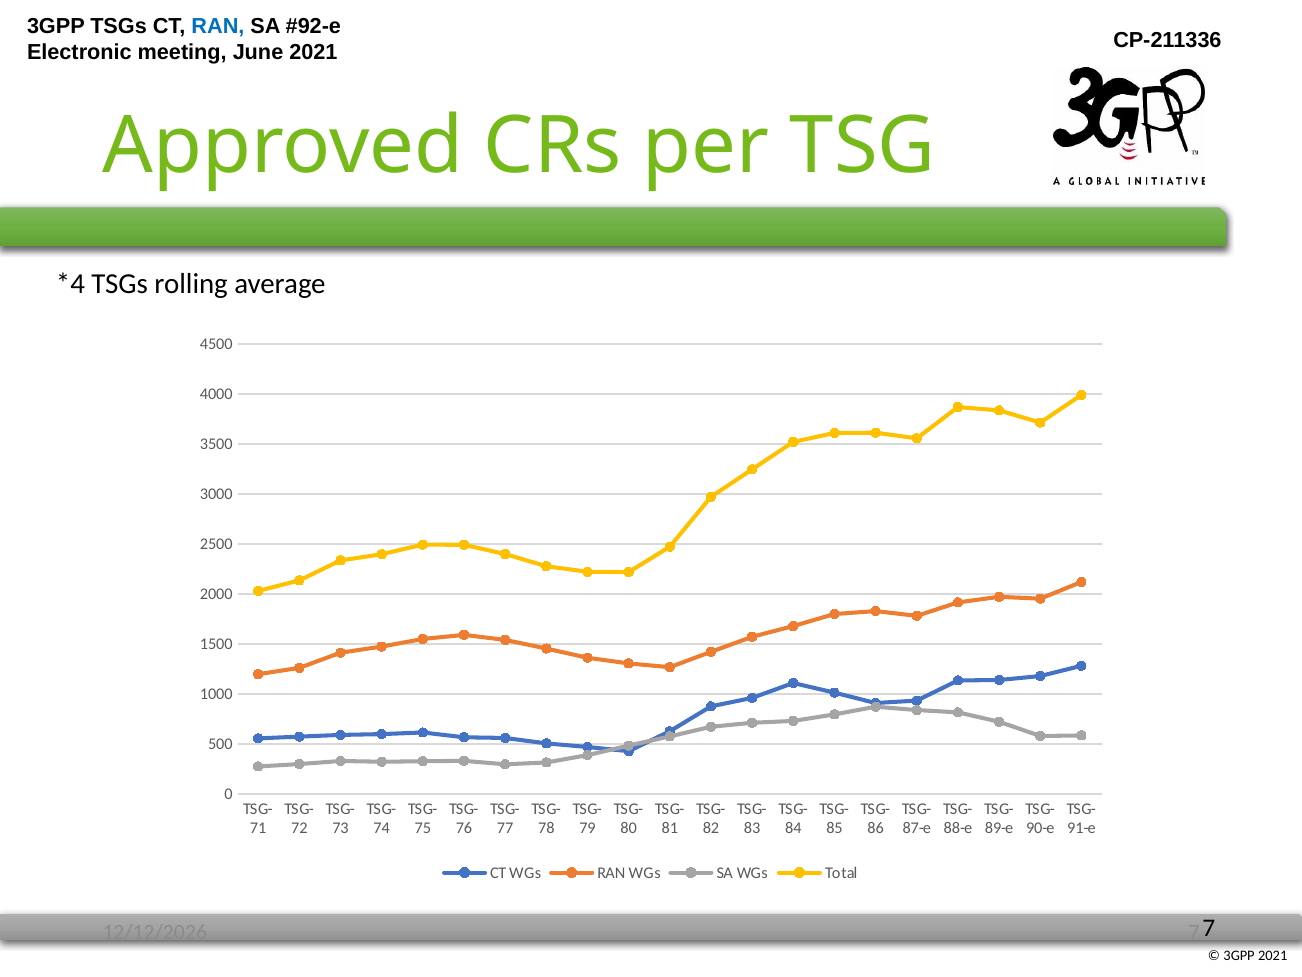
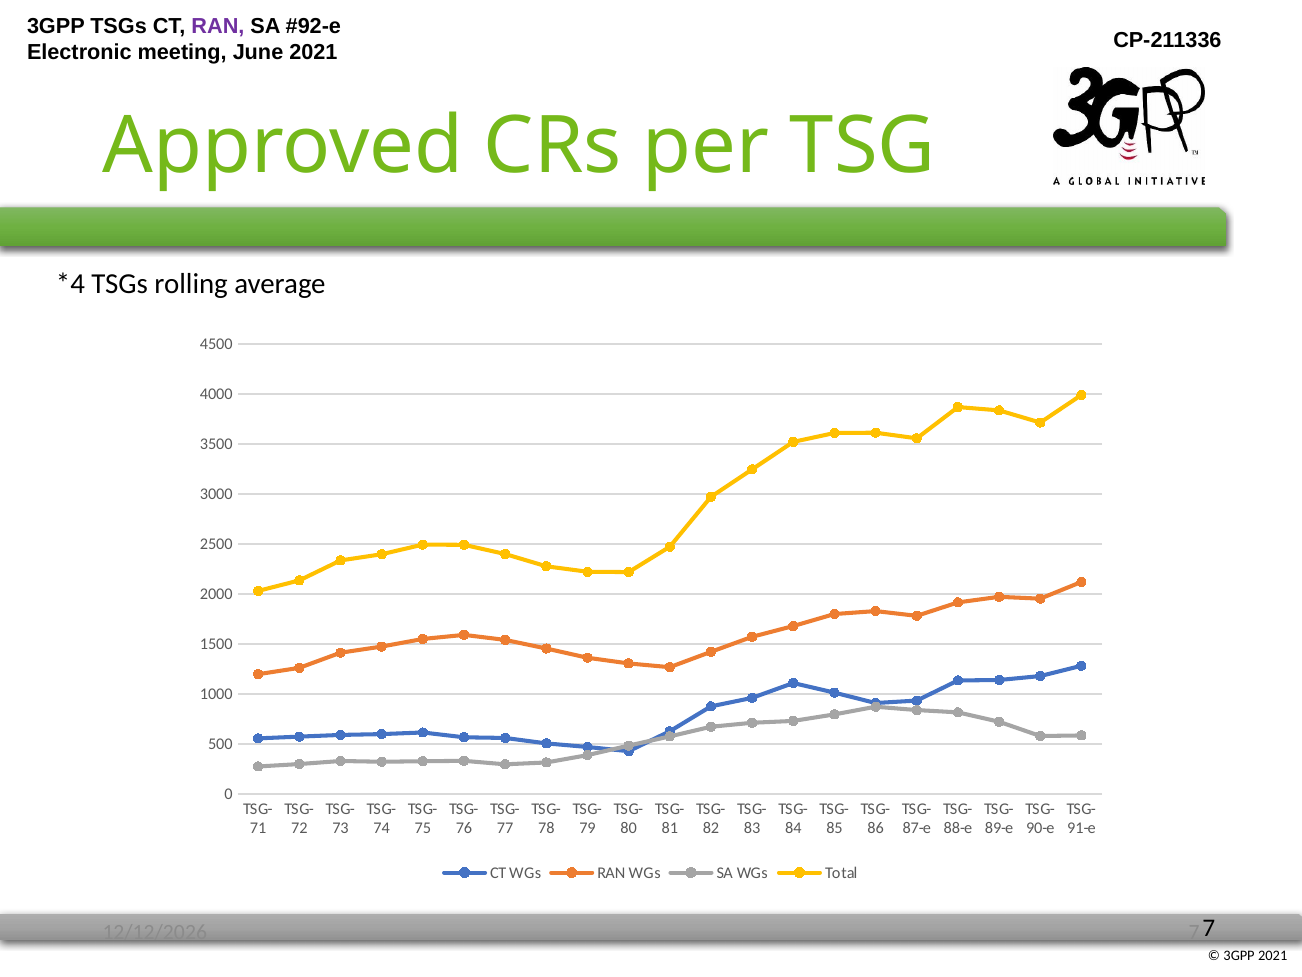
RAN at (218, 26) colour: blue -> purple
